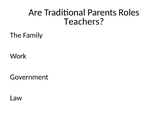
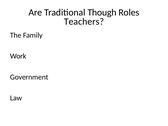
Parents: Parents -> Though
